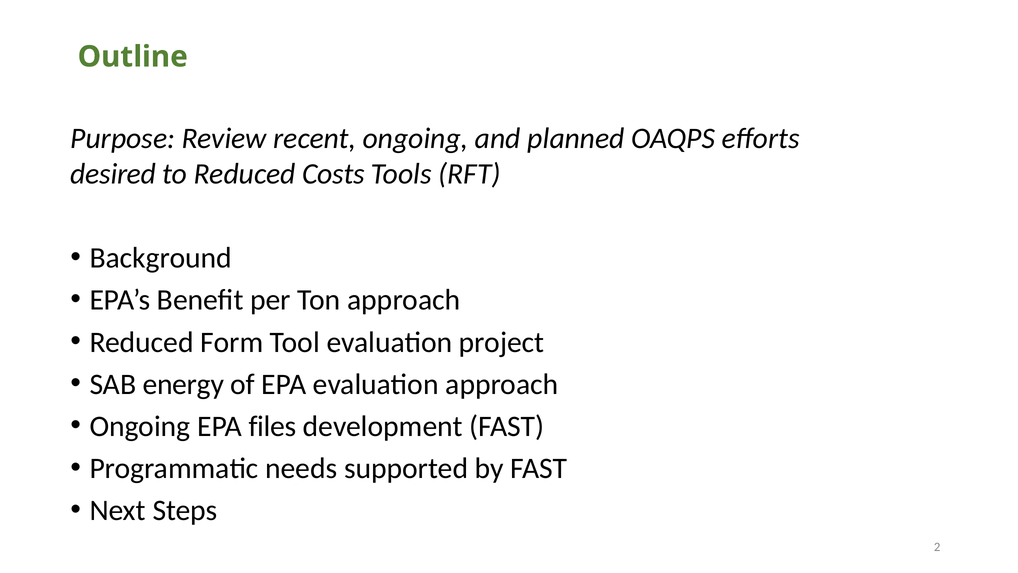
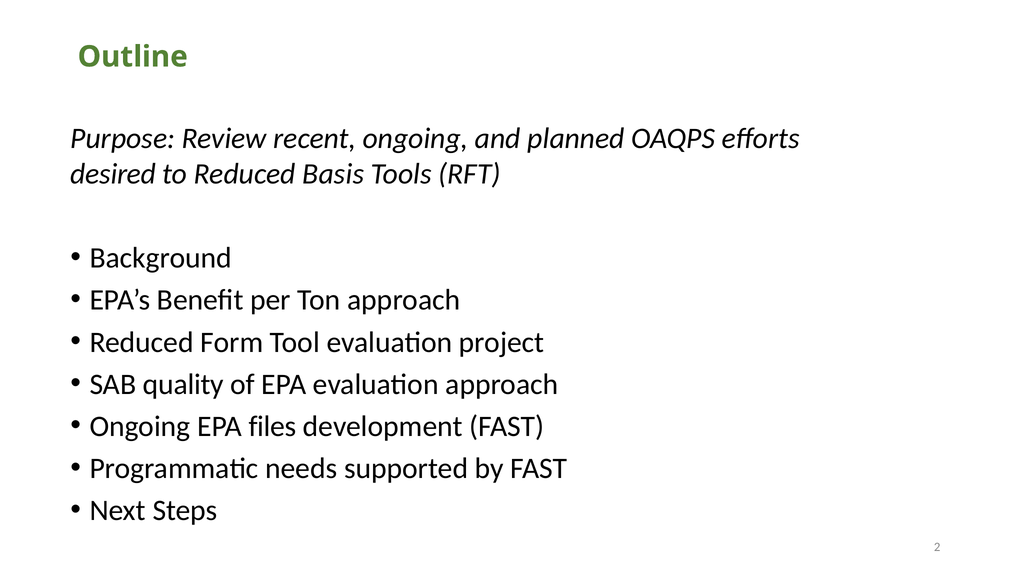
Costs: Costs -> Basis
energy: energy -> quality
